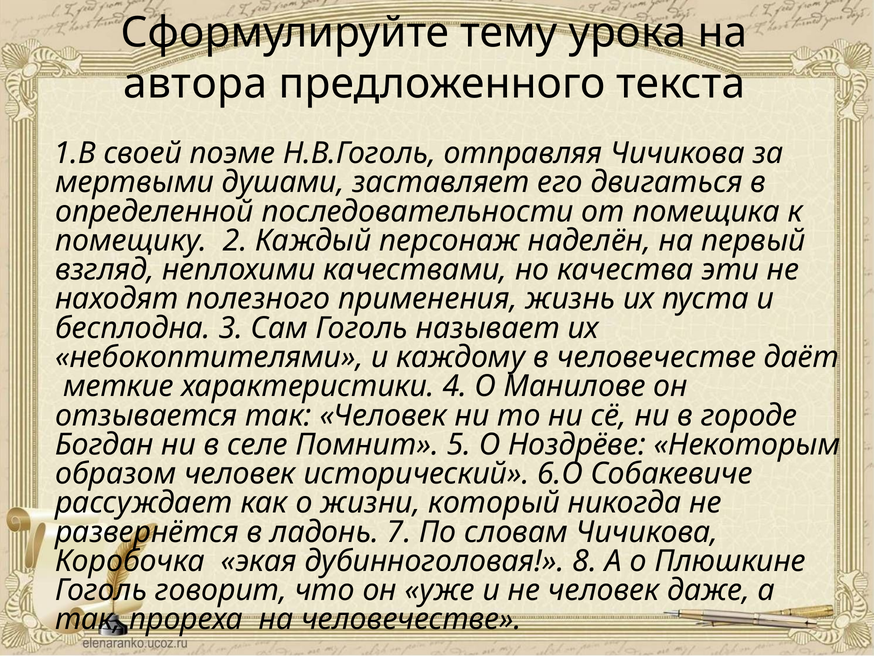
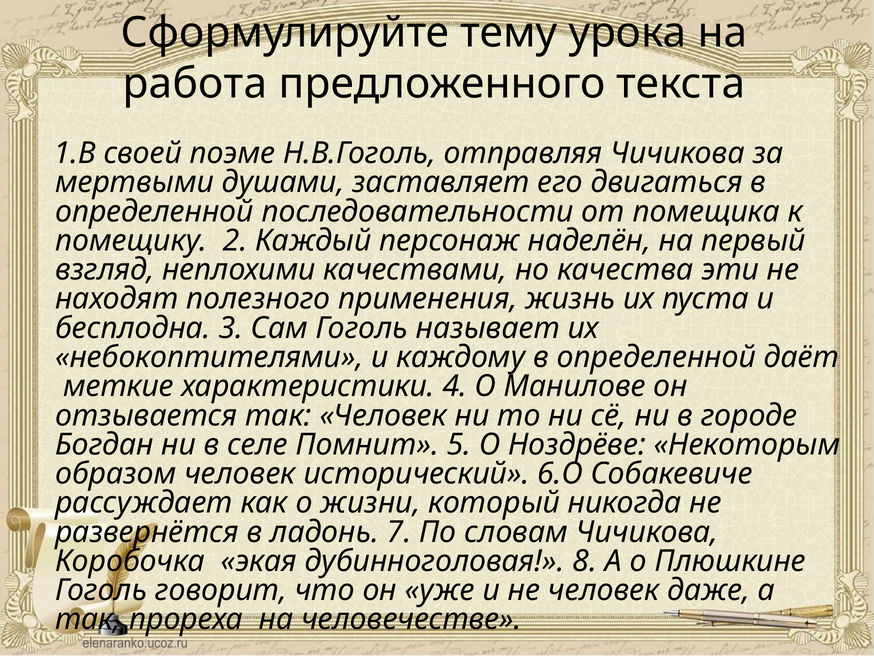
автора: автора -> работа
каждому в человечестве: человечестве -> определенной
